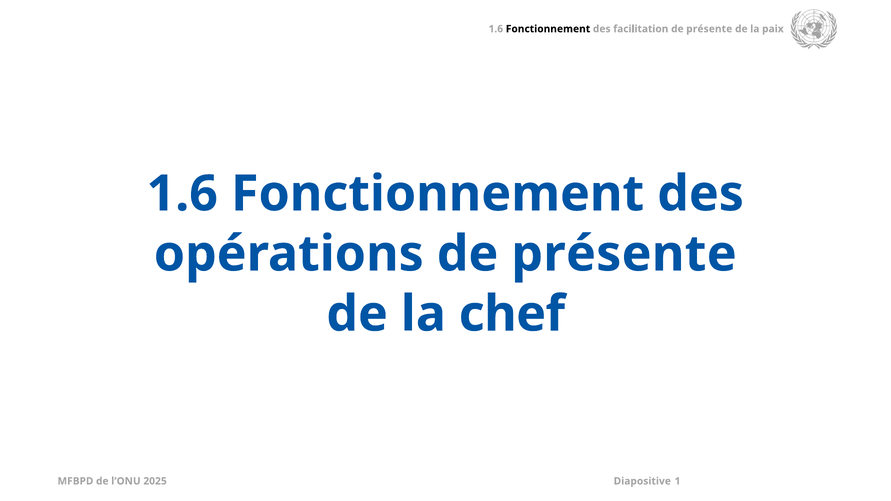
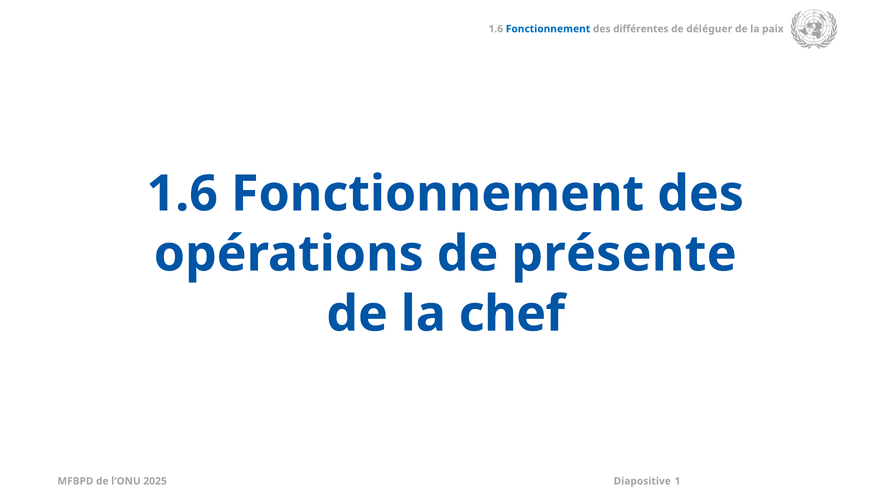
Fonctionnement at (548, 29) colour: black -> blue
facilitation: facilitation -> différentes
présente at (709, 29): présente -> déléguer
